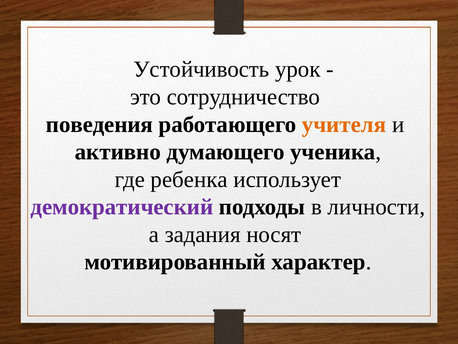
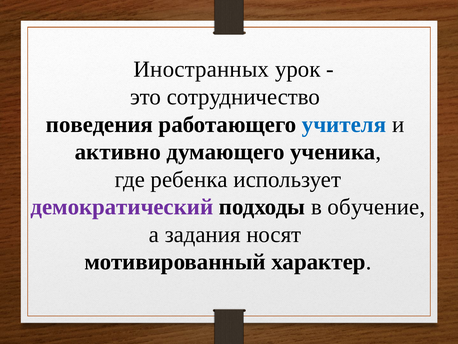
Устойчивость: Устойчивость -> Иностранных
учителя colour: orange -> blue
личности: личности -> обучение
